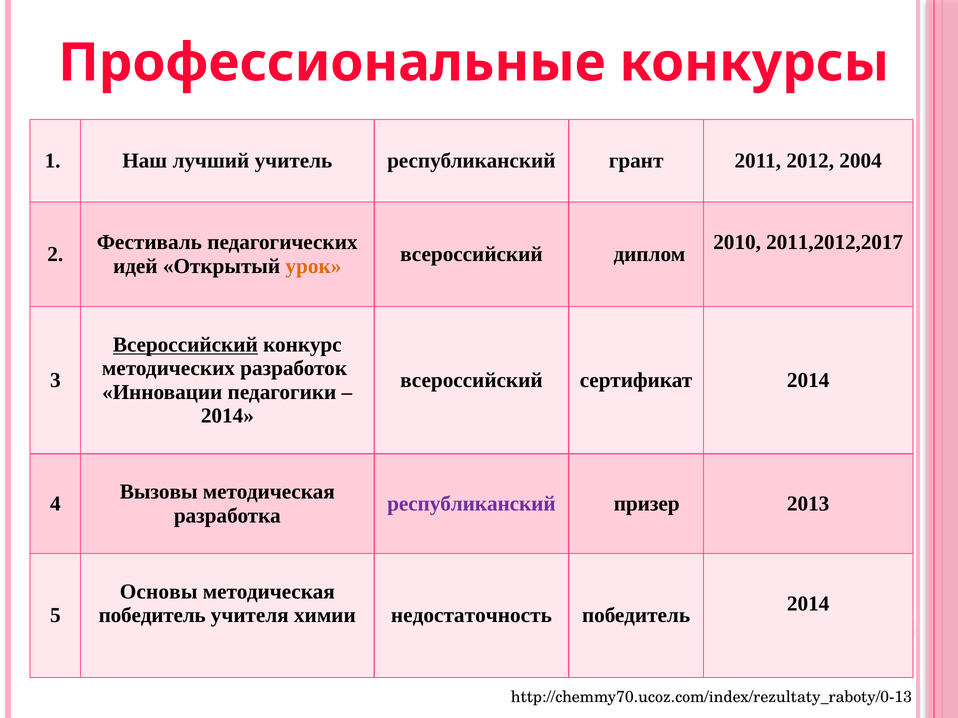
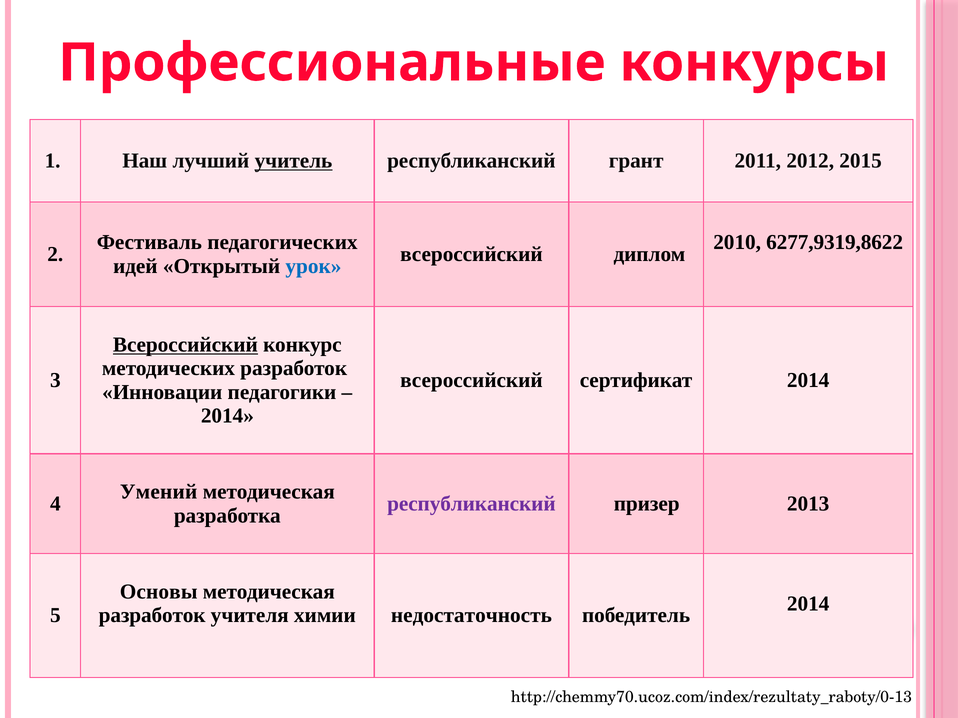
учитель underline: none -> present
2004: 2004 -> 2015
2011,2012,2017: 2011,2012,2017 -> 6277,9319,8622
урок colour: orange -> blue
Вызовы: Вызовы -> Умений
победитель at (152, 616): победитель -> разработок
